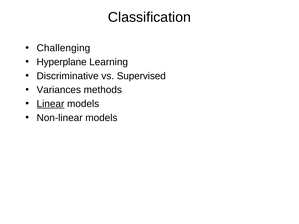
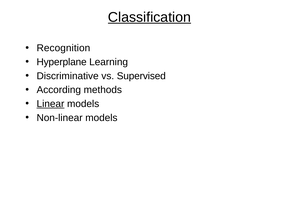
Classification underline: none -> present
Challenging: Challenging -> Recognition
Variances: Variances -> According
